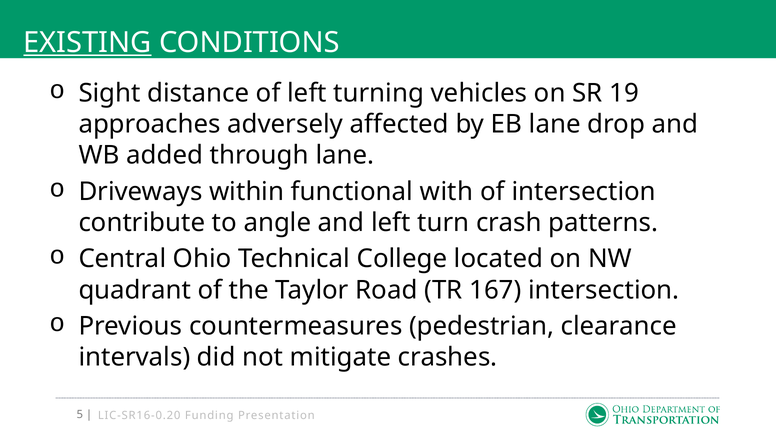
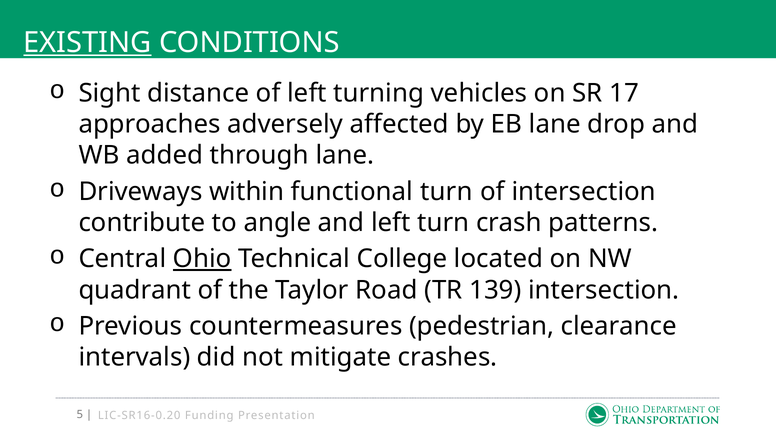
19: 19 -> 17
functional with: with -> turn
Ohio underline: none -> present
167: 167 -> 139
